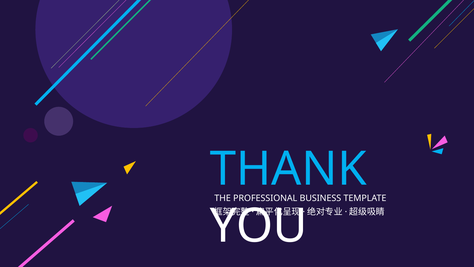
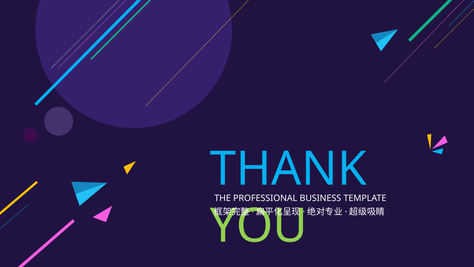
YOU colour: white -> light green
